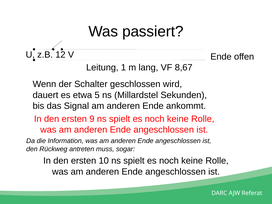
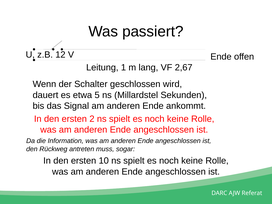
8,67: 8,67 -> 2,67
9: 9 -> 2
